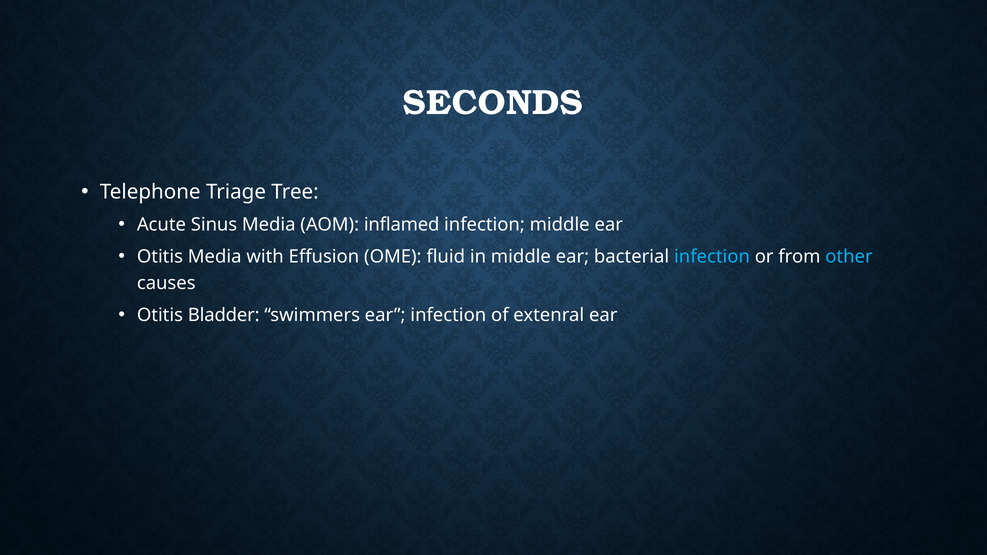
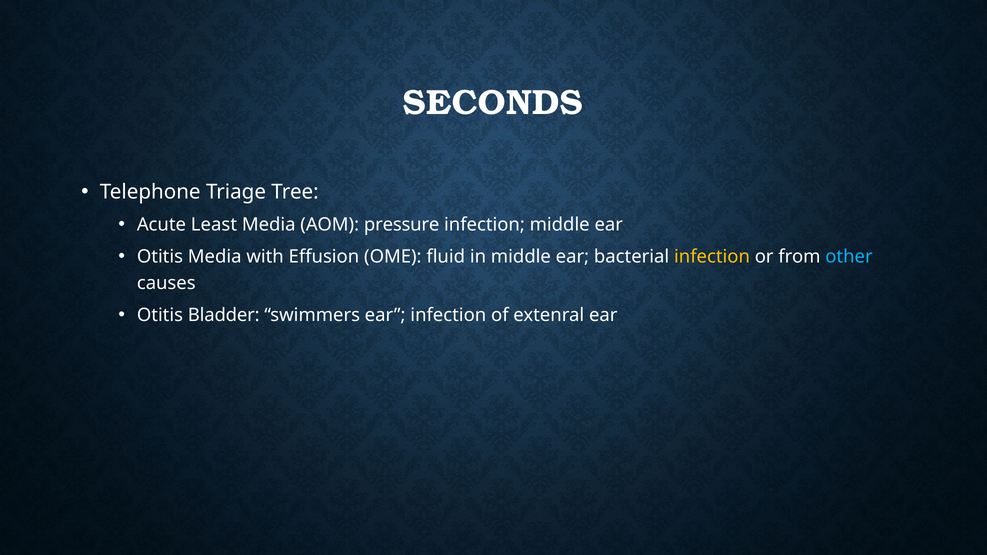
Sinus: Sinus -> Least
inflamed: inflamed -> pressure
infection at (712, 257) colour: light blue -> yellow
